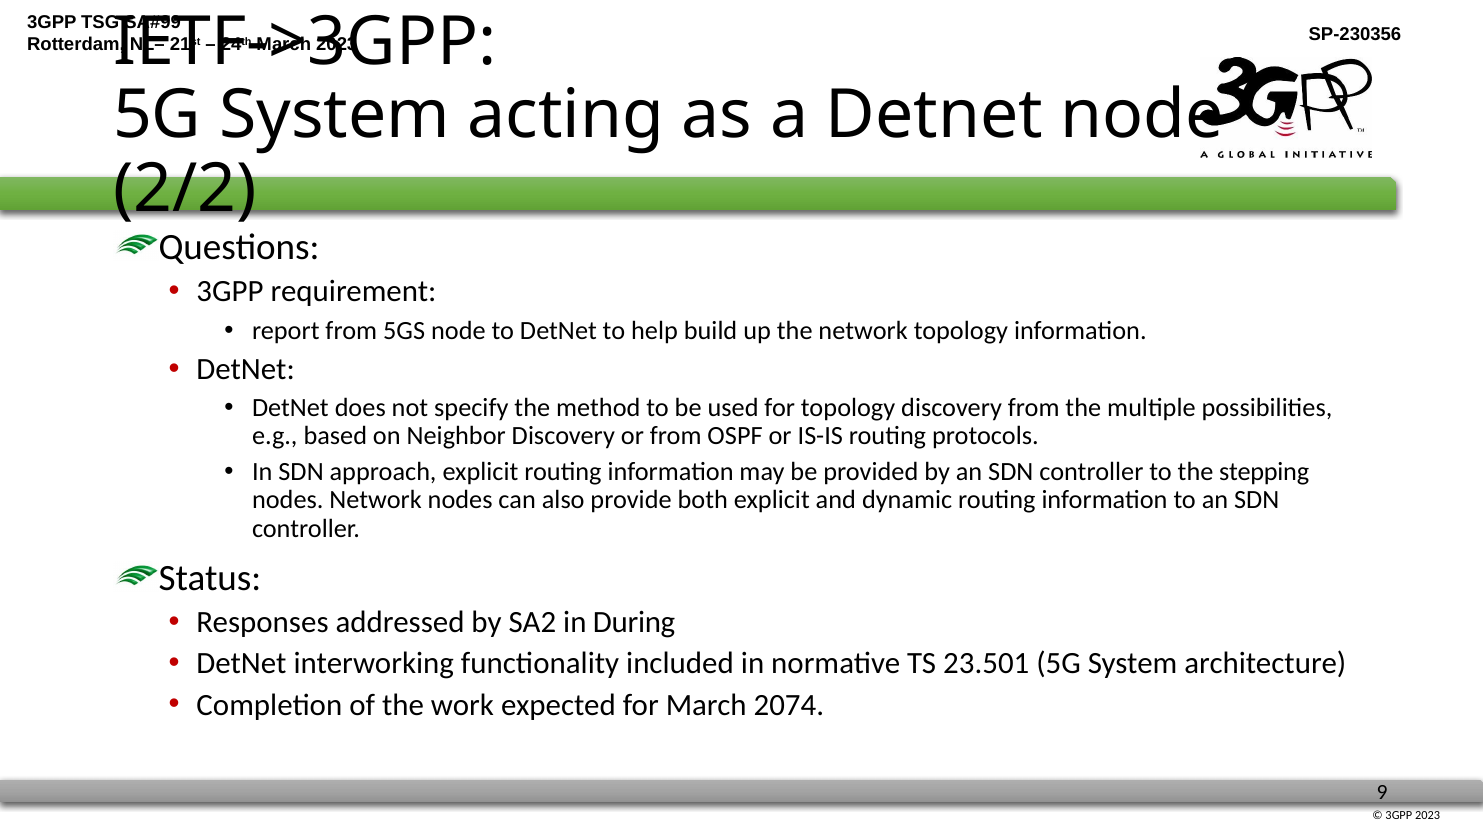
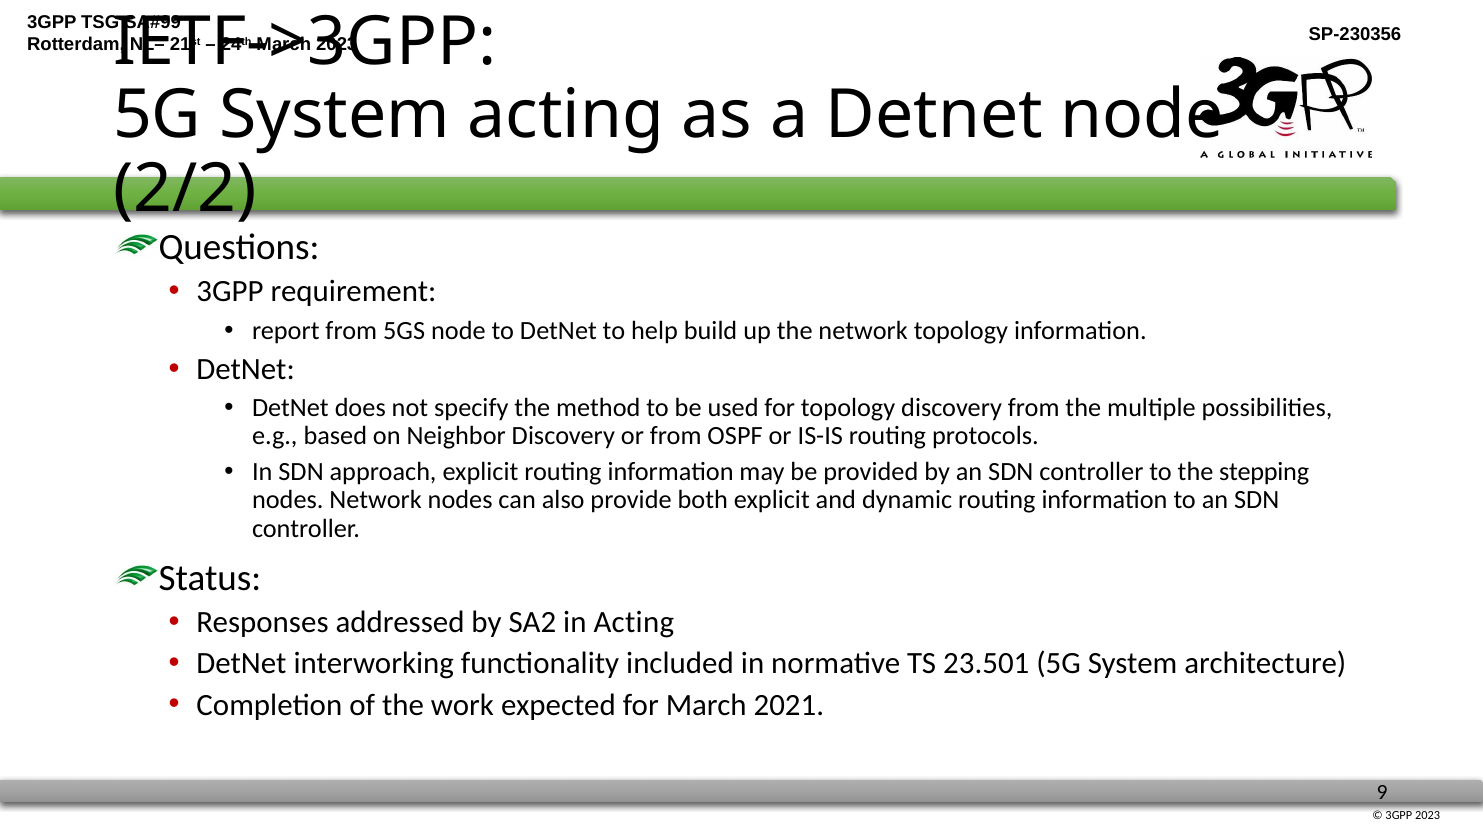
in During: During -> Acting
2074: 2074 -> 2021
